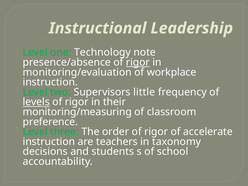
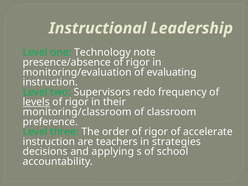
rigor at (138, 62) underline: present -> none
workplace: workplace -> evaluating
little: little -> redo
monitoring/measuring: monitoring/measuring -> monitoring/classroom
taxonomy: taxonomy -> strategies
students: students -> applying
